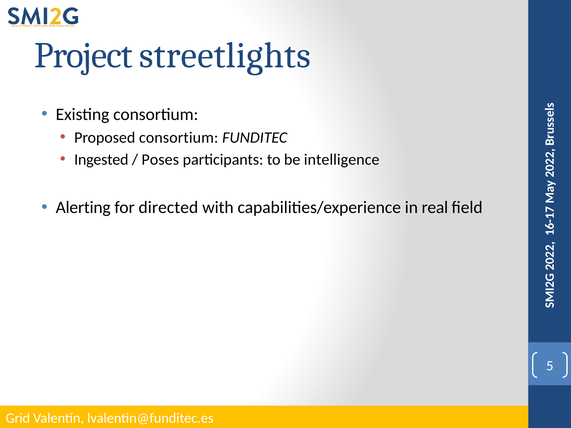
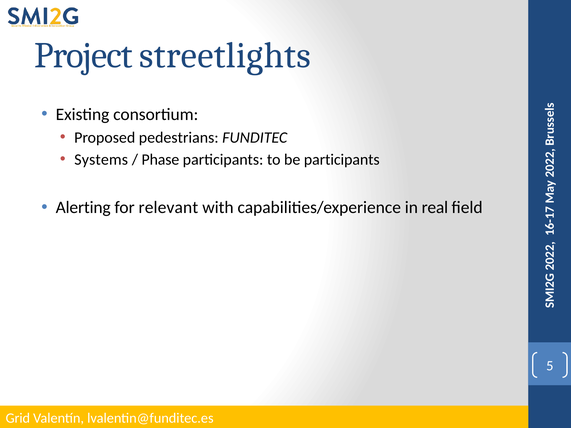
Proposed consortium: consortium -> pedestrians
Ingested: Ingested -> Systems
Poses: Poses -> Phase
be intelligence: intelligence -> participants
directed: directed -> relevant
